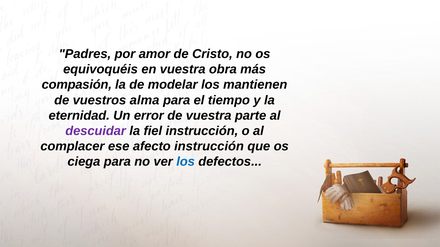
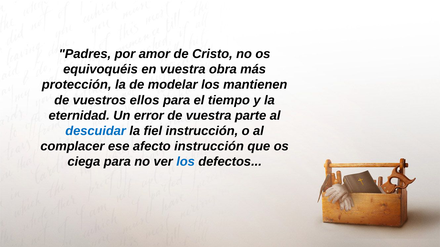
compasión: compasión -> protección
alma: alma -> ellos
descuidar colour: purple -> blue
